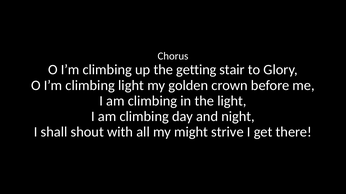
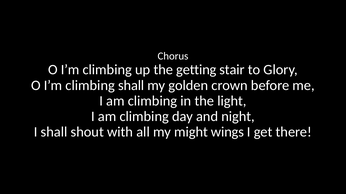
climbing light: light -> shall
strive: strive -> wings
